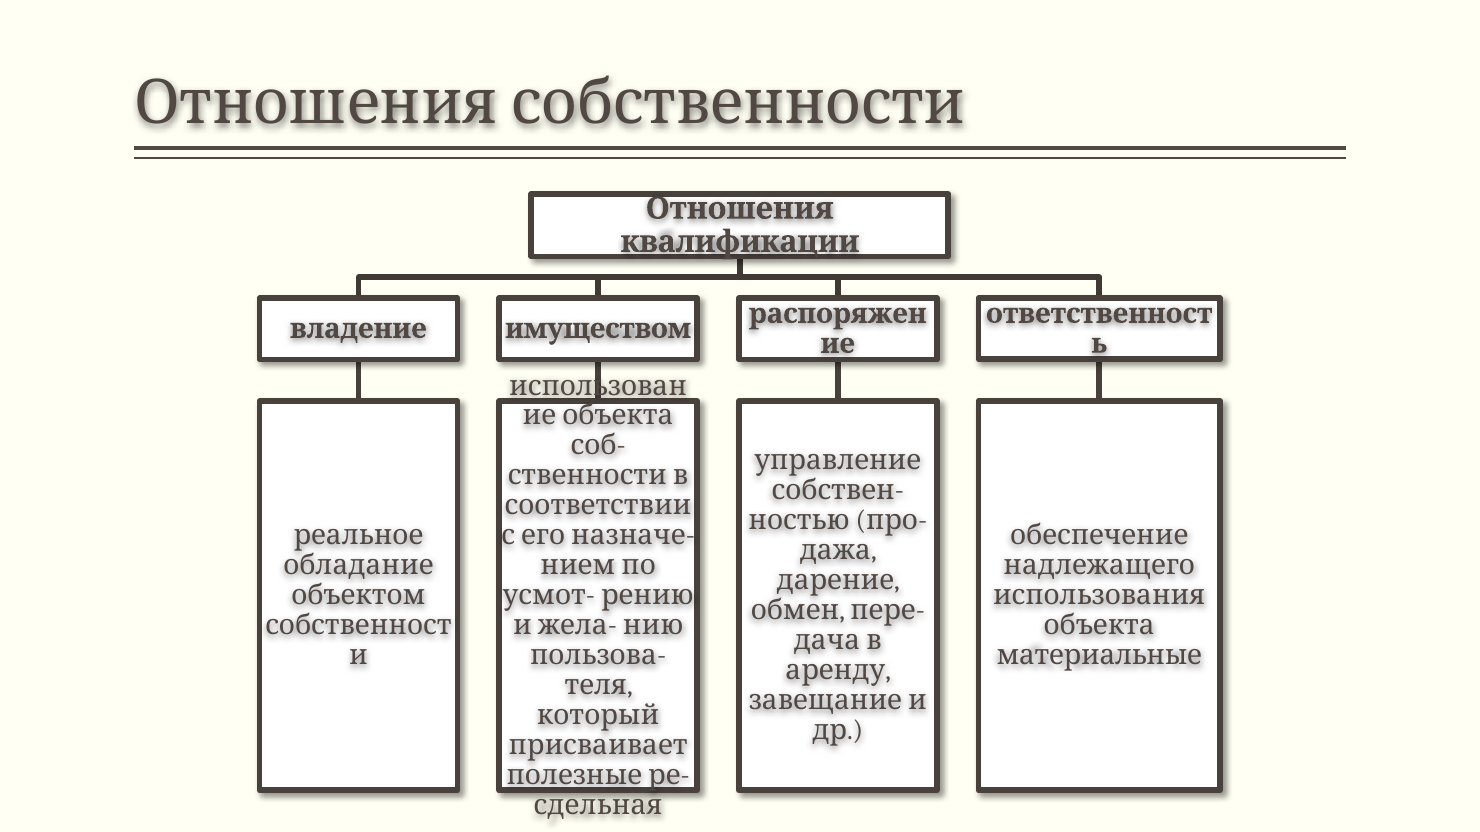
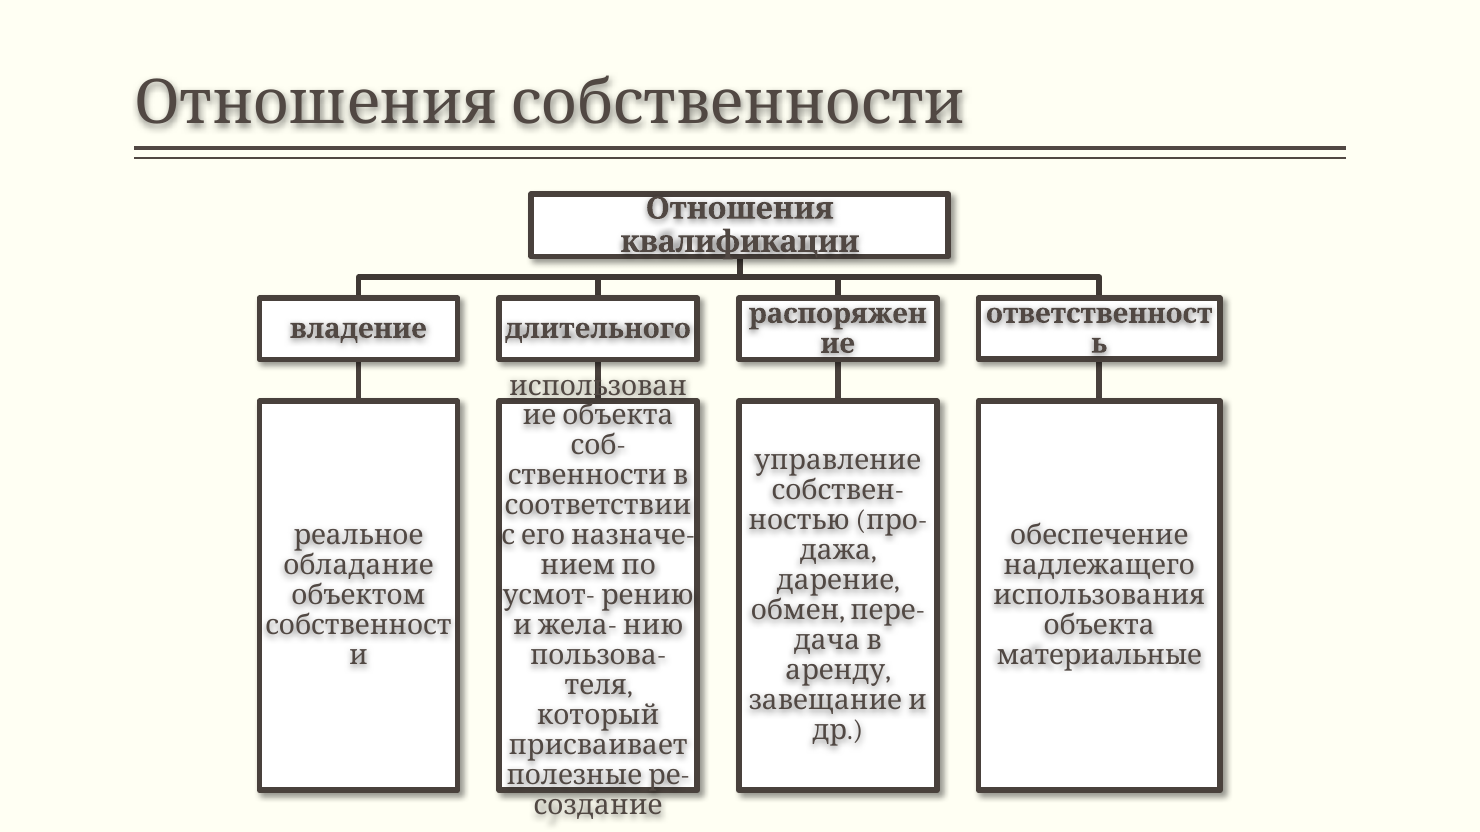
имуществом: имуществом -> длительного
сдельная: сдельная -> создание
